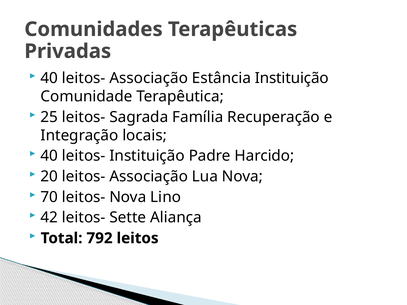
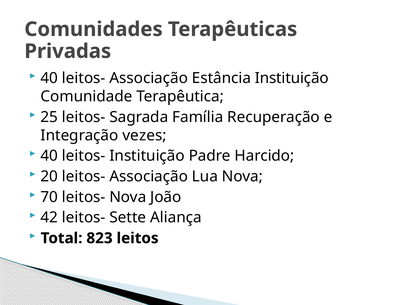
locais: locais -> vezes
Lino: Lino -> João
792: 792 -> 823
